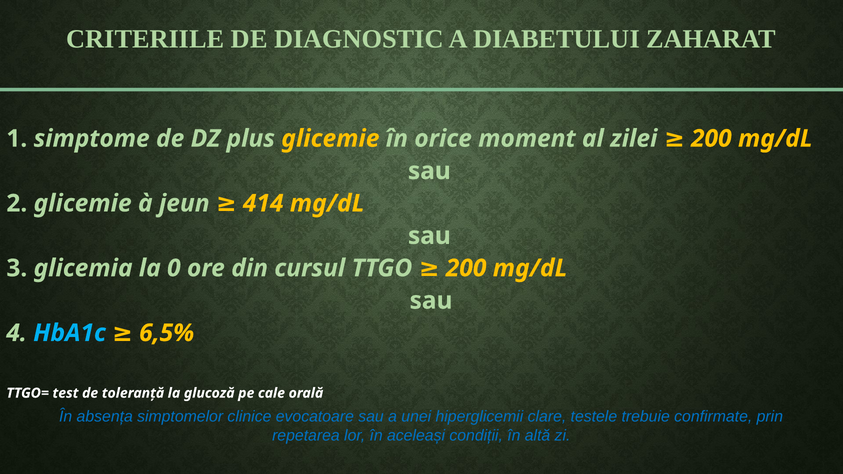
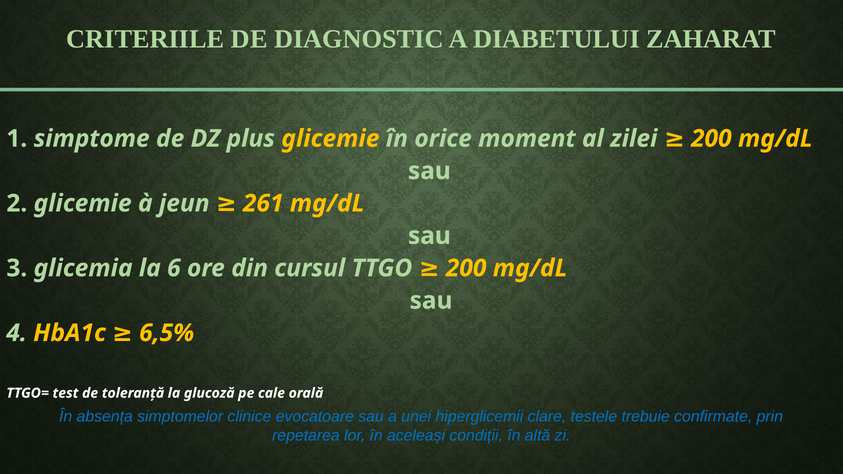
414: 414 -> 261
0: 0 -> 6
HbA1c colour: light blue -> yellow
